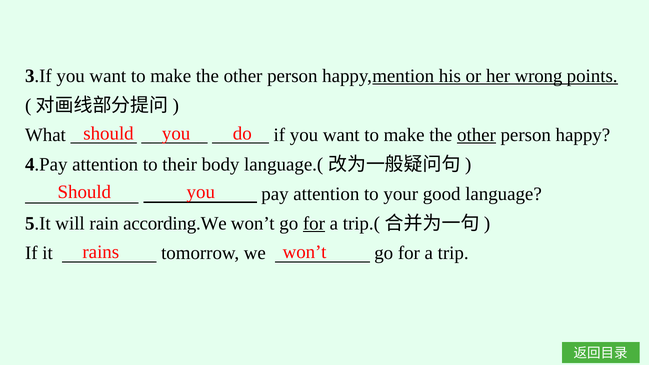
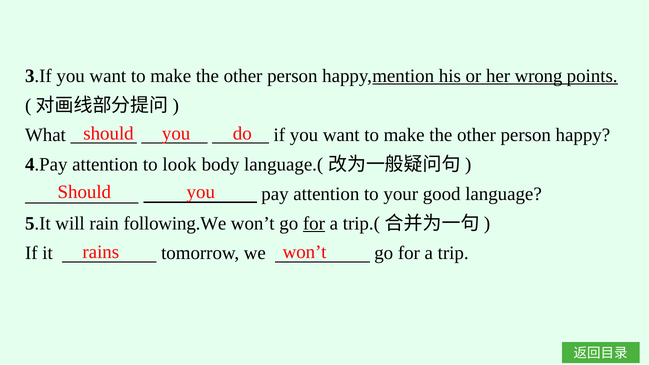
other at (476, 135) underline: present -> none
their: their -> look
according.We: according.We -> following.We
